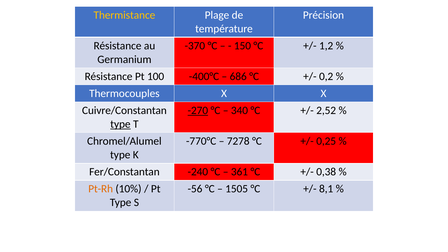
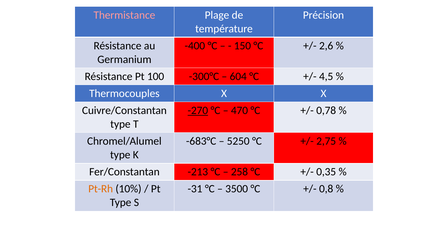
Thermistance colour: yellow -> pink
-370: -370 -> -400
1,2: 1,2 -> 2,6
-400°C: -400°C -> -300°C
686: 686 -> 604
0,2: 0,2 -> 4,5
340: 340 -> 470
2,52: 2,52 -> 0,78
type at (120, 124) underline: present -> none
-770°C: -770°C -> -683°C
7278: 7278 -> 5250
0,25: 0,25 -> 2,75
-240: -240 -> -213
361: 361 -> 258
0,38: 0,38 -> 0,35
-56: -56 -> -31
1505: 1505 -> 3500
8,1: 8,1 -> 0,8
